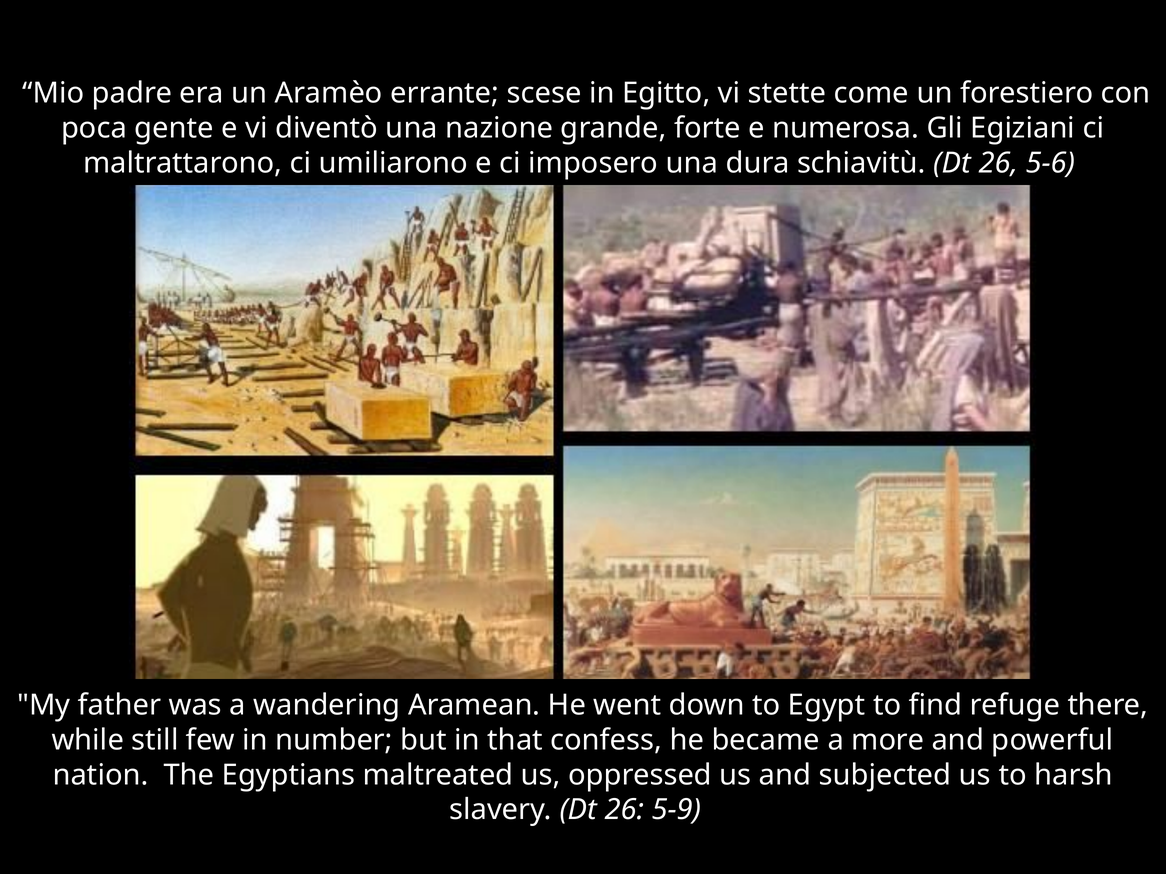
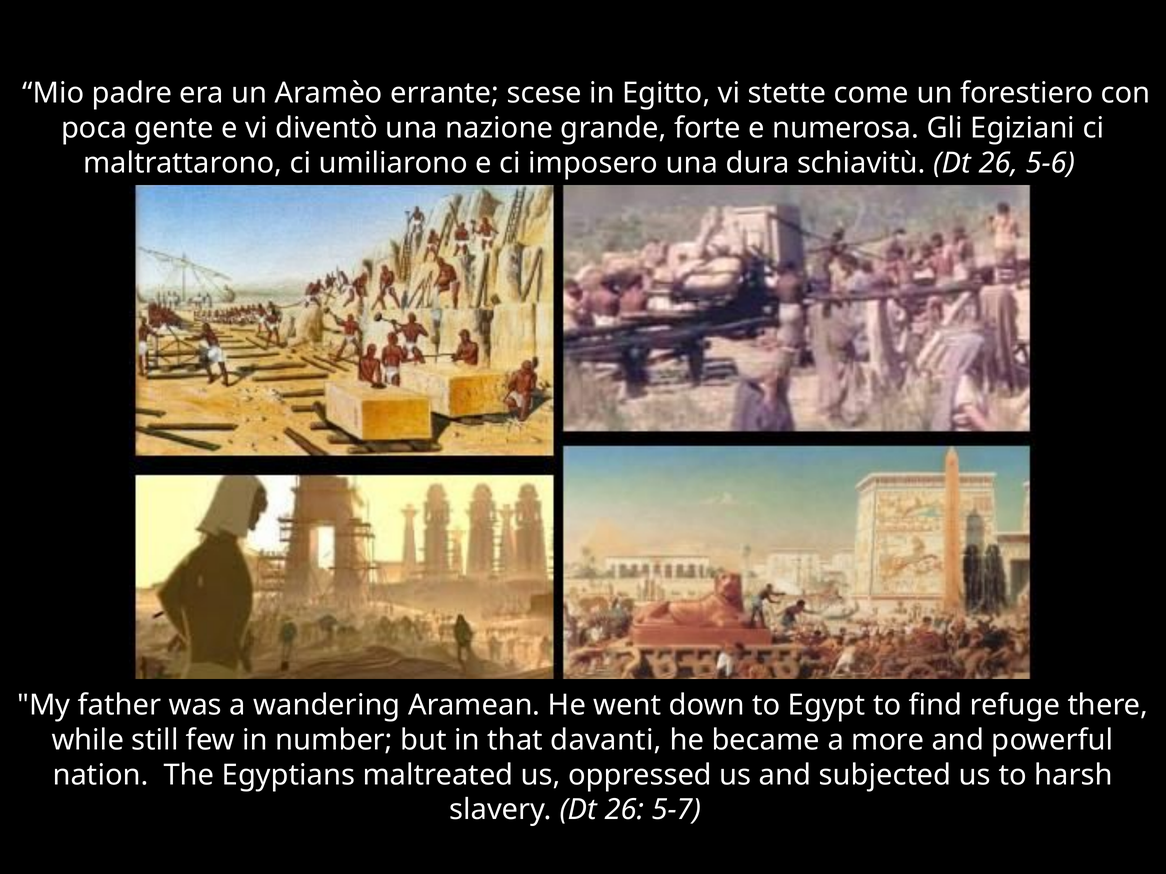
confess: confess -> davanti
5-9: 5-9 -> 5-7
